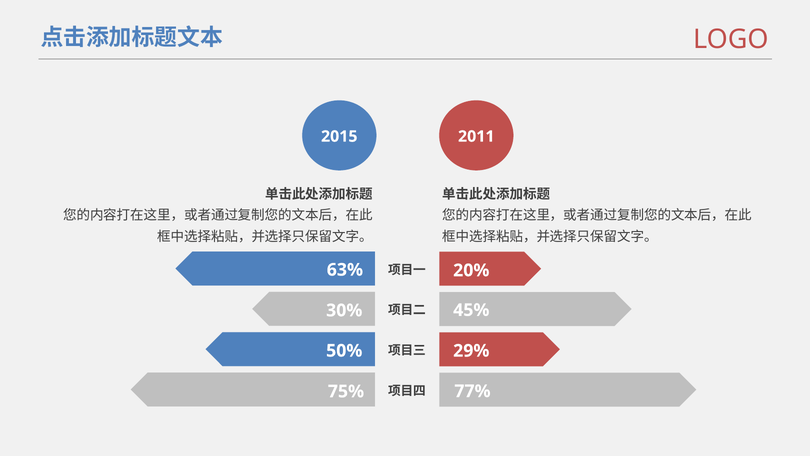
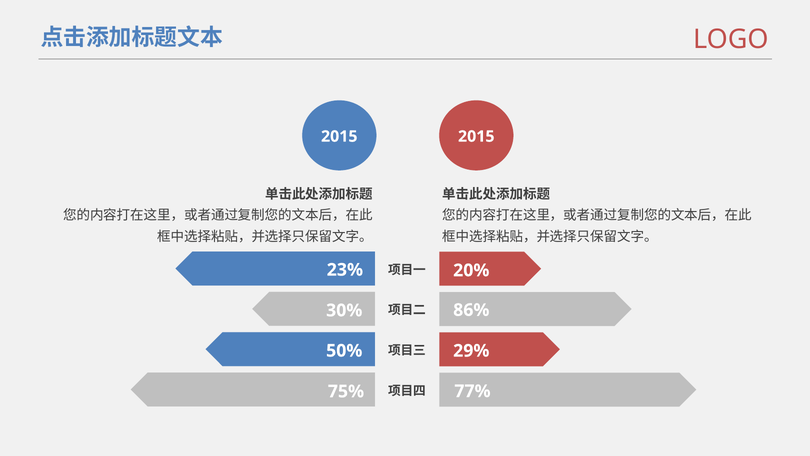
2011 at (476, 136): 2011 -> 2015
63%: 63% -> 23%
45%: 45% -> 86%
